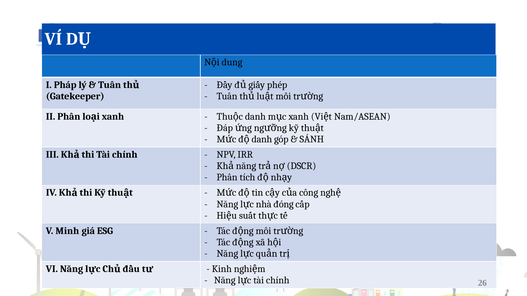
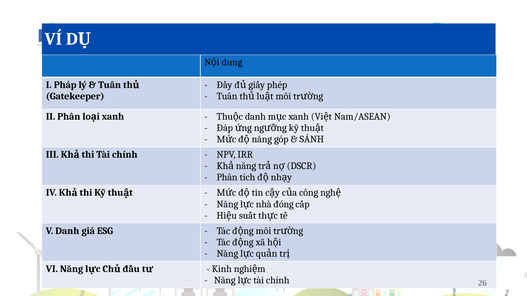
danh at (262, 139): danh -> năng
V Minh: Minh -> Danh
